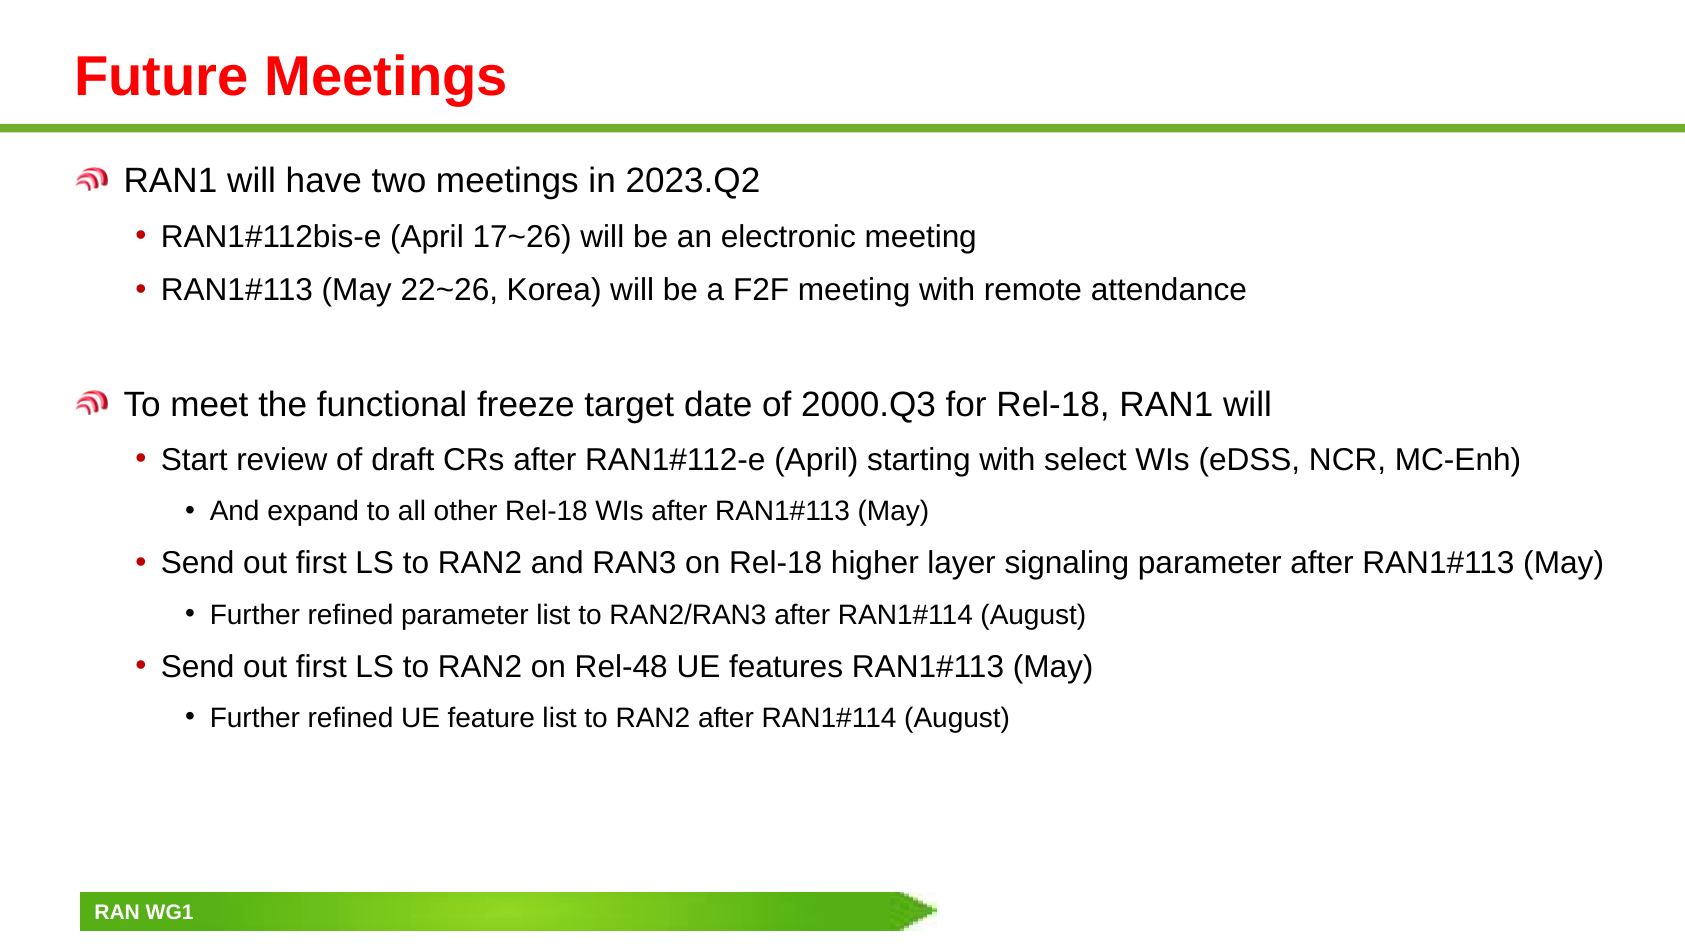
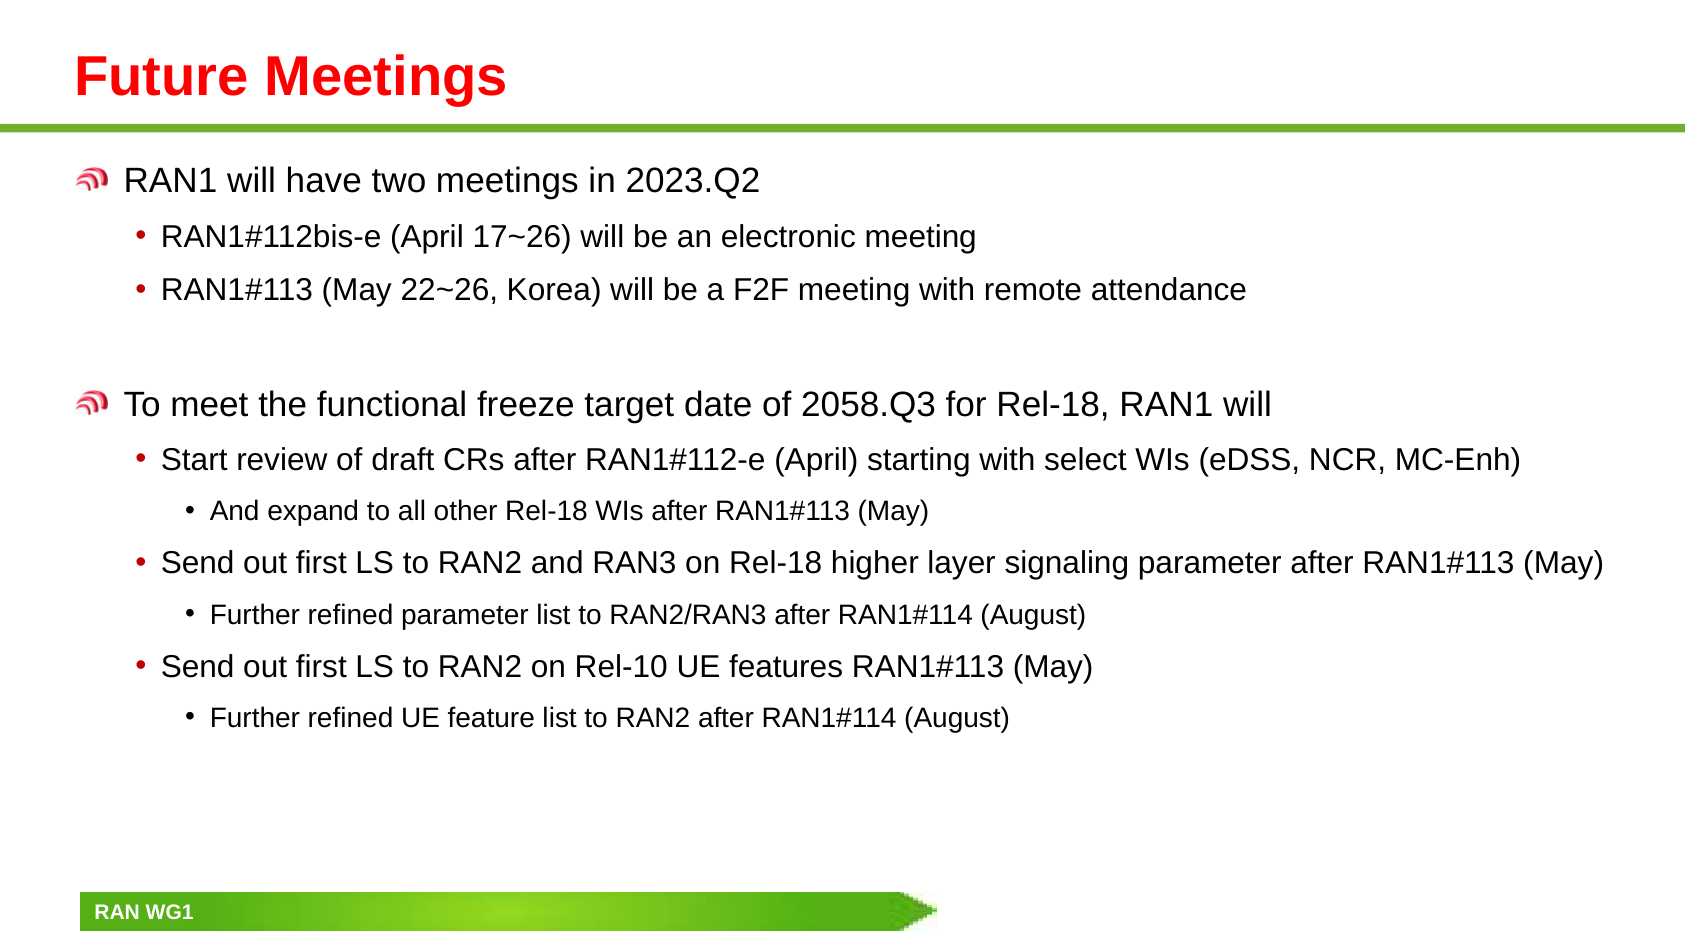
2000.Q3: 2000.Q3 -> 2058.Q3
Rel-48: Rel-48 -> Rel-10
